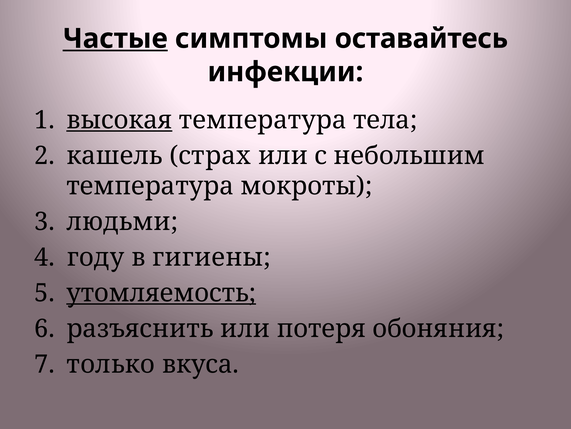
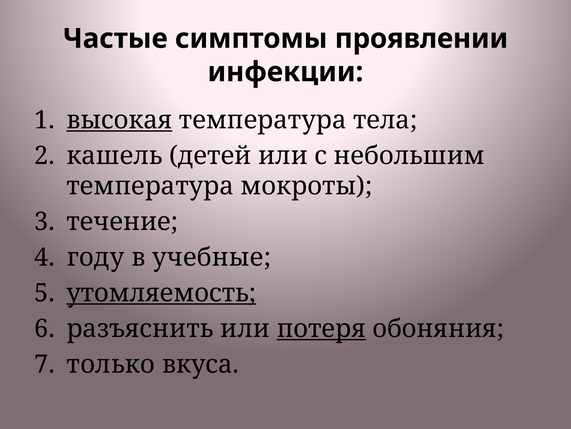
Частые underline: present -> none
оставайтесь: оставайтесь -> проявлении
страх: страх -> детей
людьми: людьми -> течение
гигиены: гигиены -> учебные
потеря underline: none -> present
